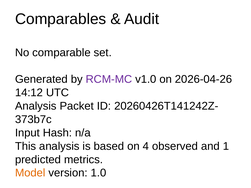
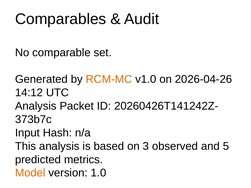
RCM-MC colour: purple -> orange
4: 4 -> 3
1: 1 -> 5
